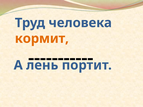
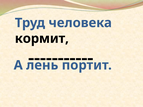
кормит colour: orange -> black
